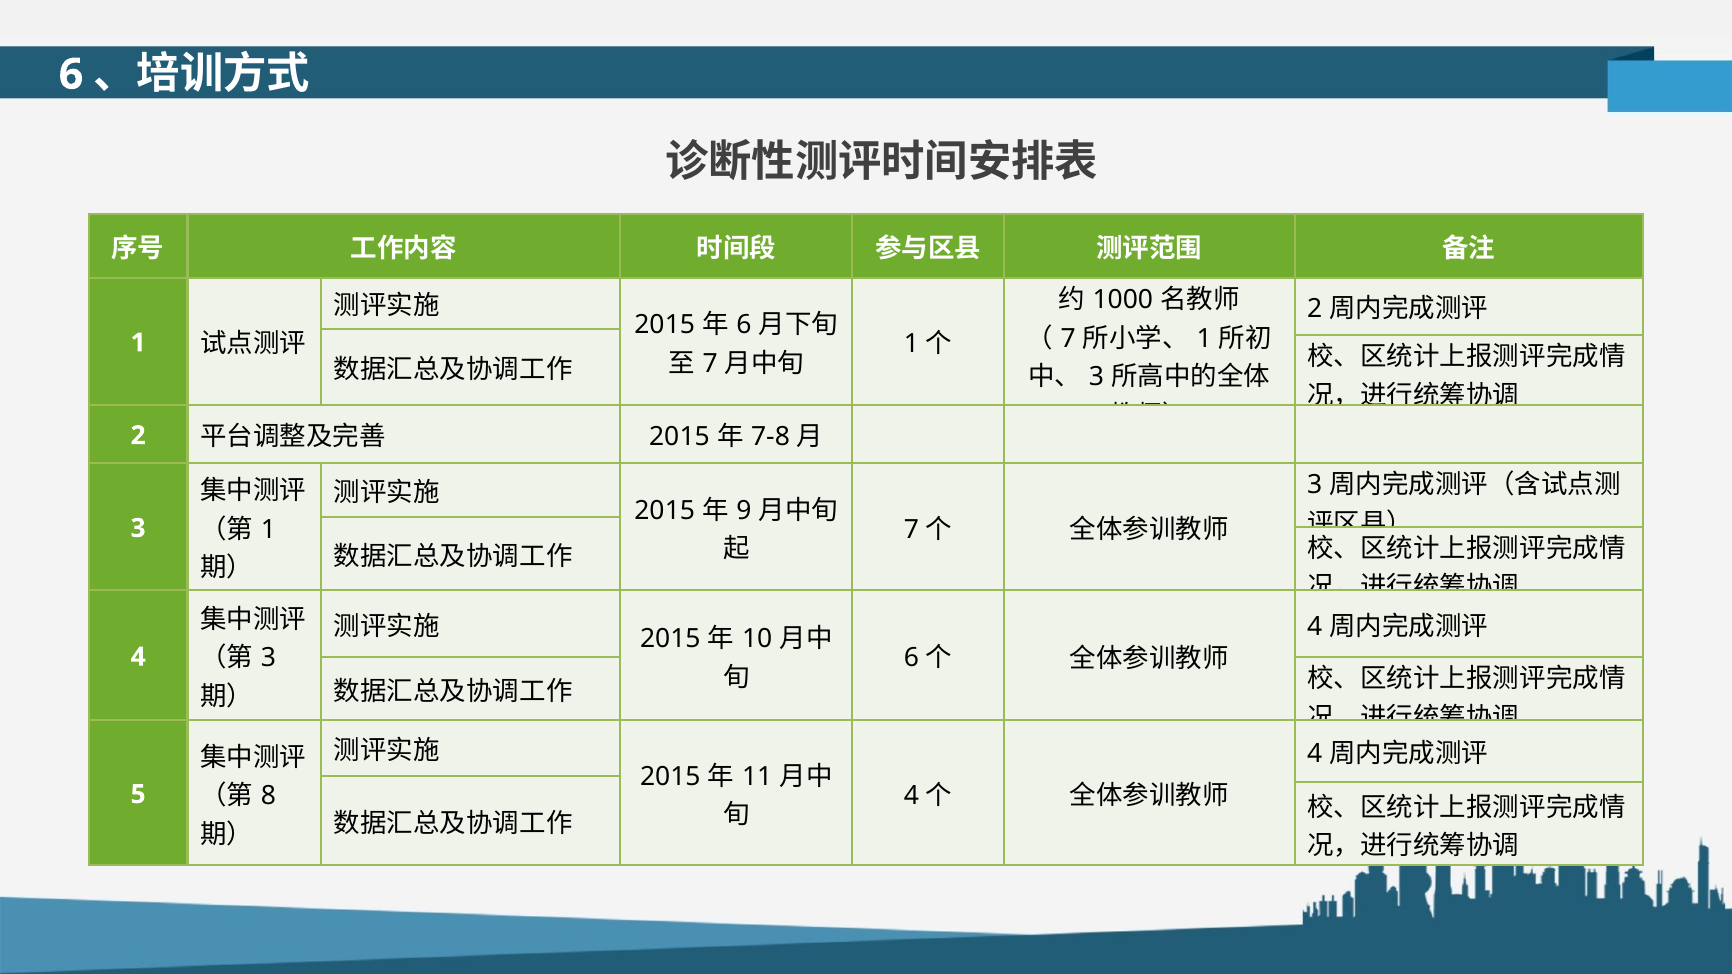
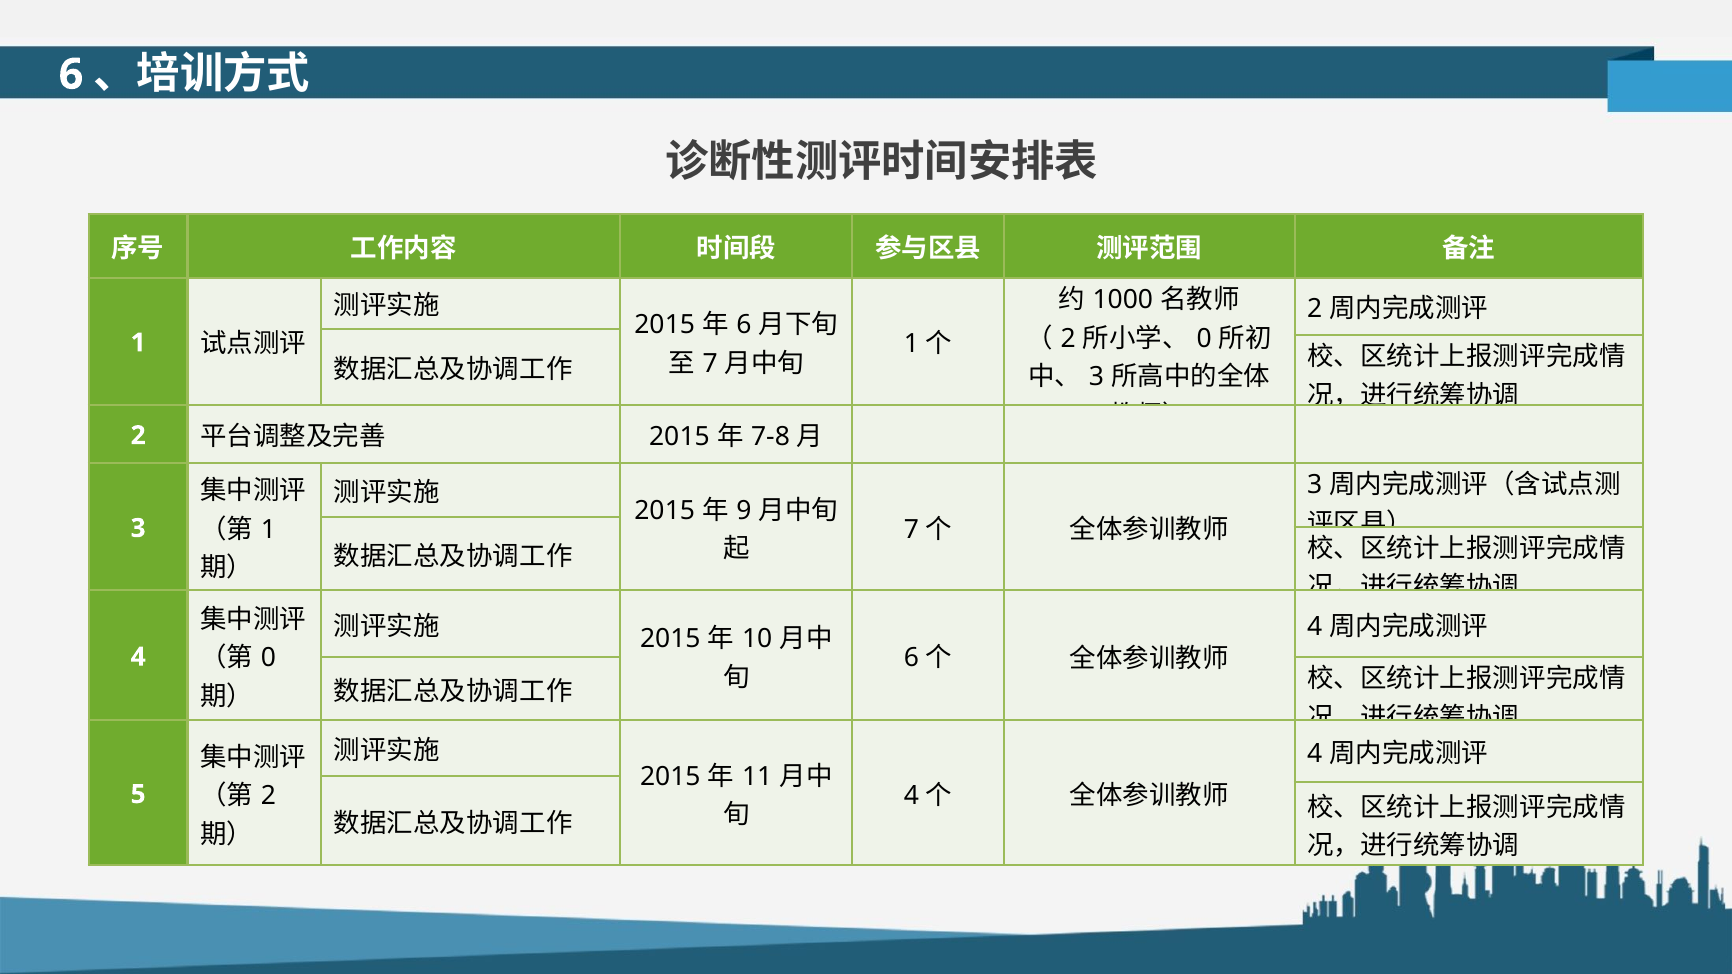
7 at (1068, 338): 7 -> 2
1 at (1204, 338): 1 -> 0
3 at (268, 658): 3 -> 0
8 at (268, 796): 8 -> 2
